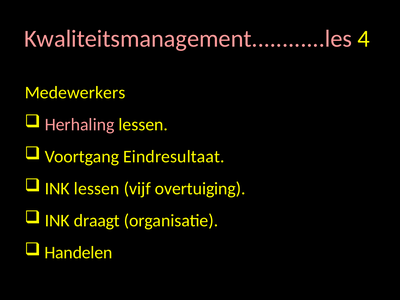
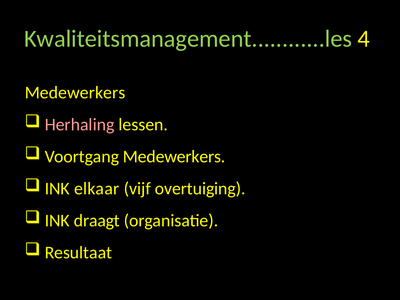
Kwaliteitsmanagement............les colour: pink -> light green
Voortgang Eindresultaat: Eindresultaat -> Medewerkers
INK lessen: lessen -> elkaar
Handelen: Handelen -> Resultaat
